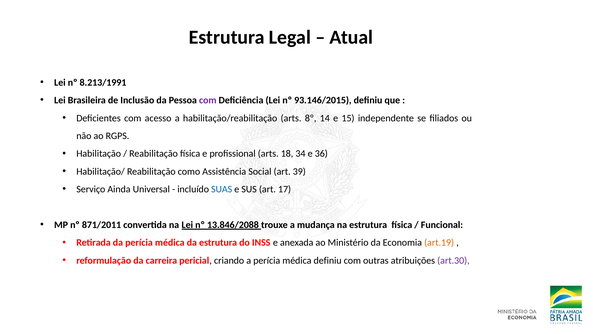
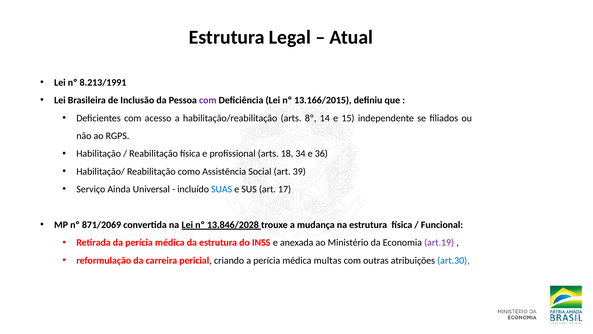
93.146/2015: 93.146/2015 -> 13.166/2015
871/2011: 871/2011 -> 871/2069
13.846/2088: 13.846/2088 -> 13.846/2028
art.19 colour: orange -> purple
médica definiu: definiu -> multas
art.30 colour: purple -> blue
